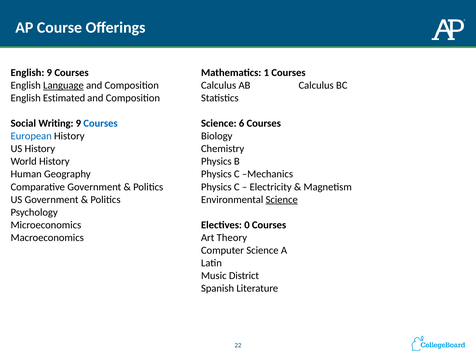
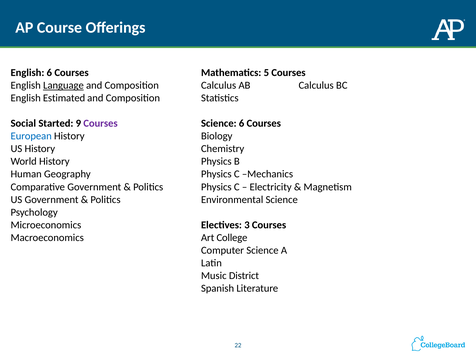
English 9: 9 -> 6
1: 1 -> 5
Writing: Writing -> Started
Courses at (101, 123) colour: blue -> purple
Science at (282, 200) underline: present -> none
0: 0 -> 3
Theory: Theory -> College
